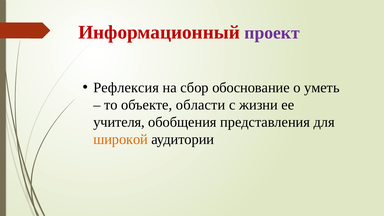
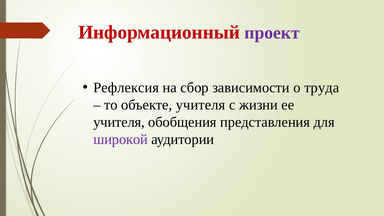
обоснование: обоснование -> зависимости
уметь: уметь -> труда
объекте области: области -> учителя
широкой colour: orange -> purple
